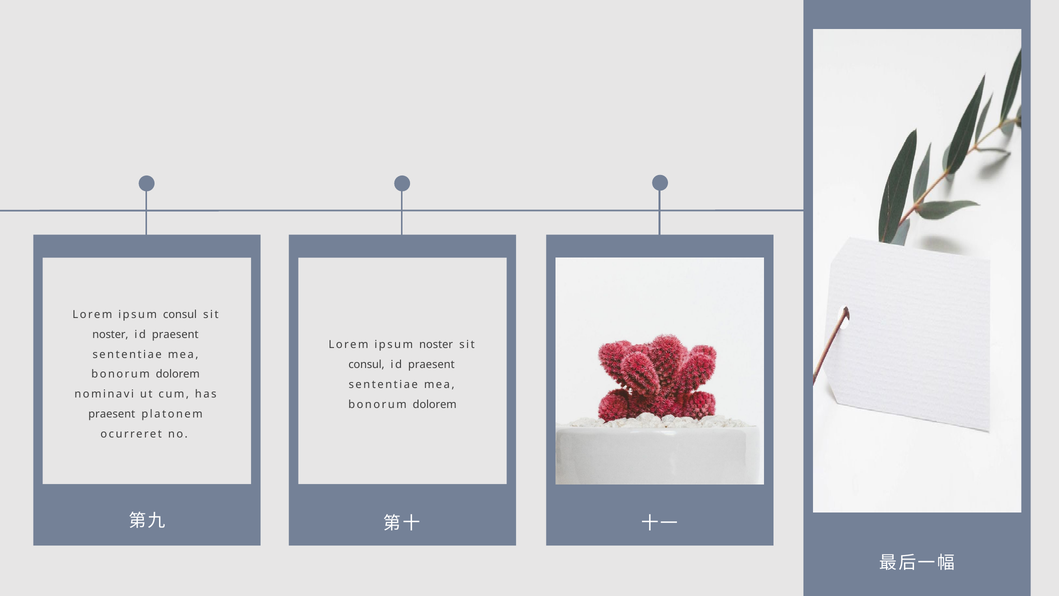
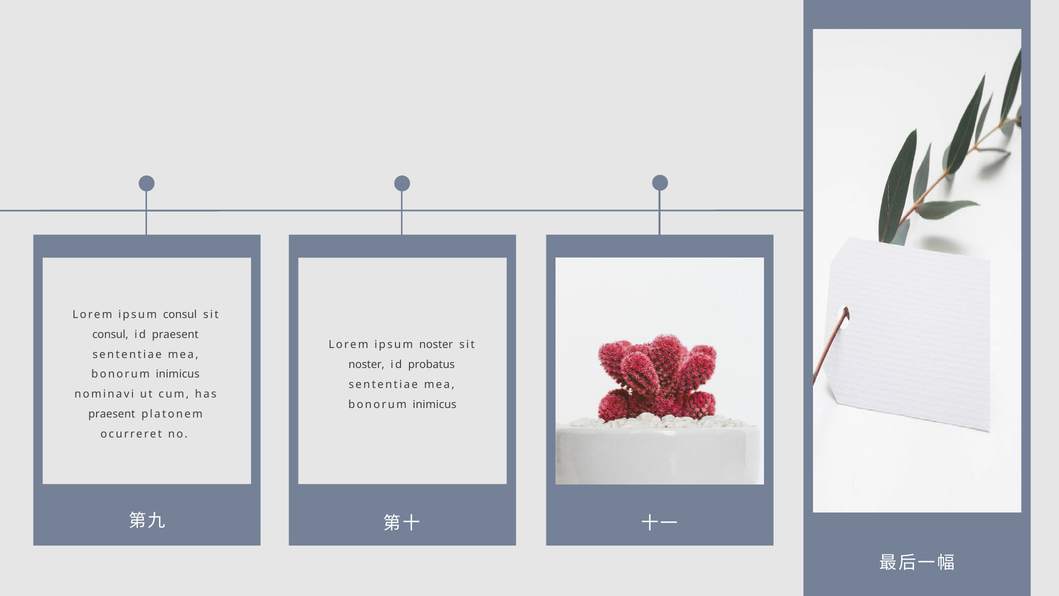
noster at (110, 334): noster -> consul
consul at (366, 364): consul -> noster
praesent at (431, 364): praesent -> probatus
dolorem at (178, 374): dolorem -> inimicus
dolorem at (435, 404): dolorem -> inimicus
